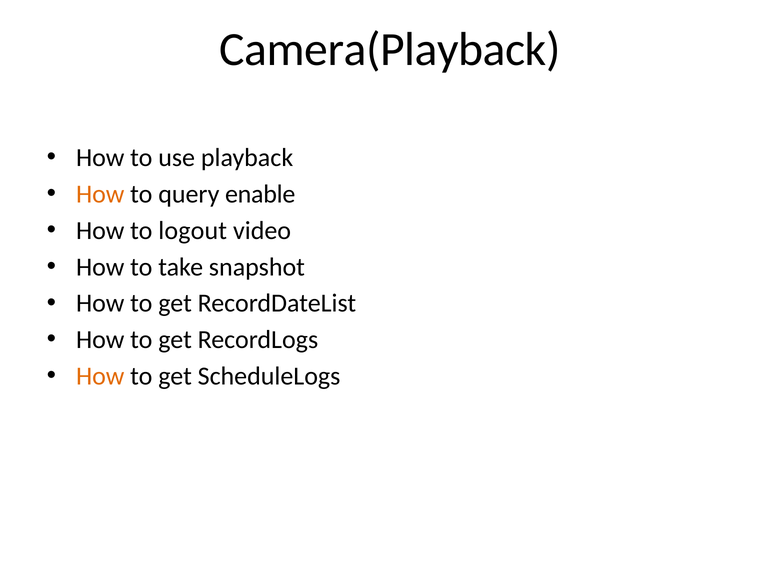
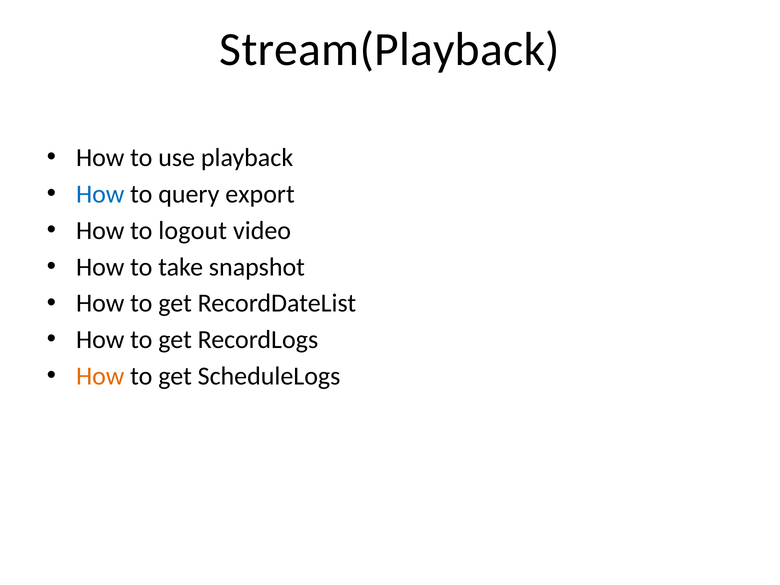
Camera(Playback: Camera(Playback -> Stream(Playback
How at (100, 194) colour: orange -> blue
enable: enable -> export
